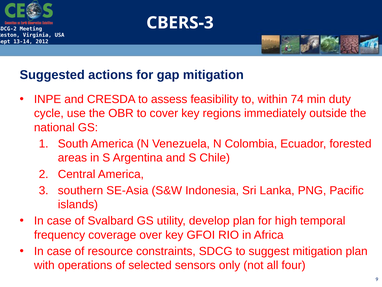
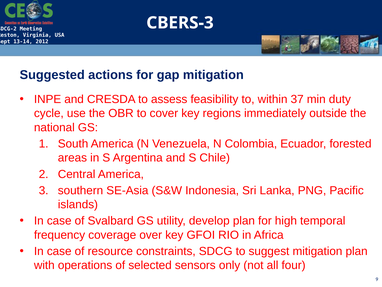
74: 74 -> 37
